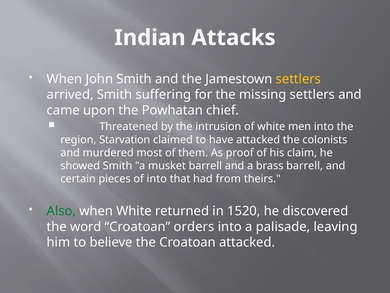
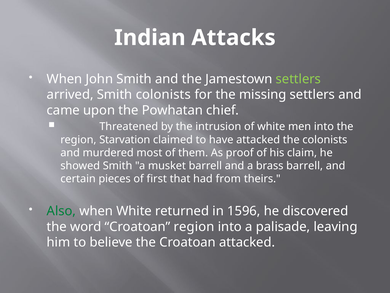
settlers at (298, 79) colour: yellow -> light green
Smith suffering: suffering -> colonists
of into: into -> first
1520: 1520 -> 1596
Croatoan orders: orders -> region
